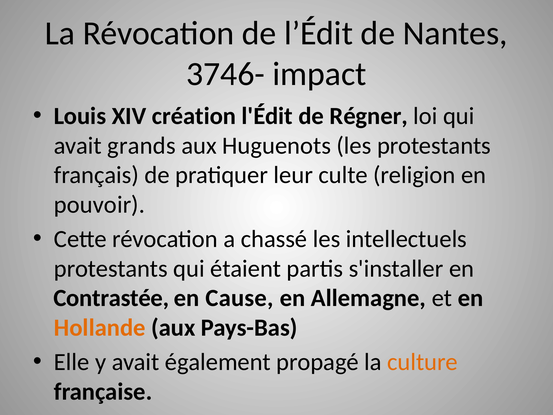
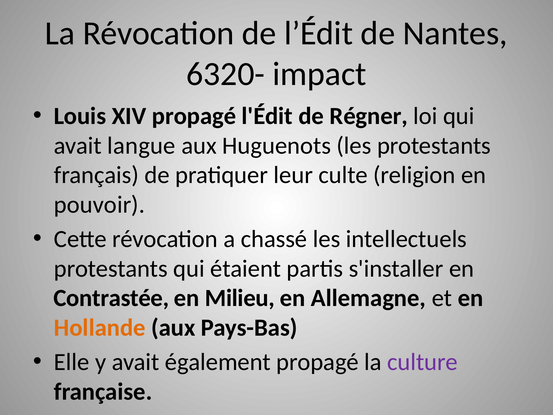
3746-: 3746- -> 6320-
XIV création: création -> propagé
grands: grands -> langue
Cause: Cause -> Milieu
culture colour: orange -> purple
